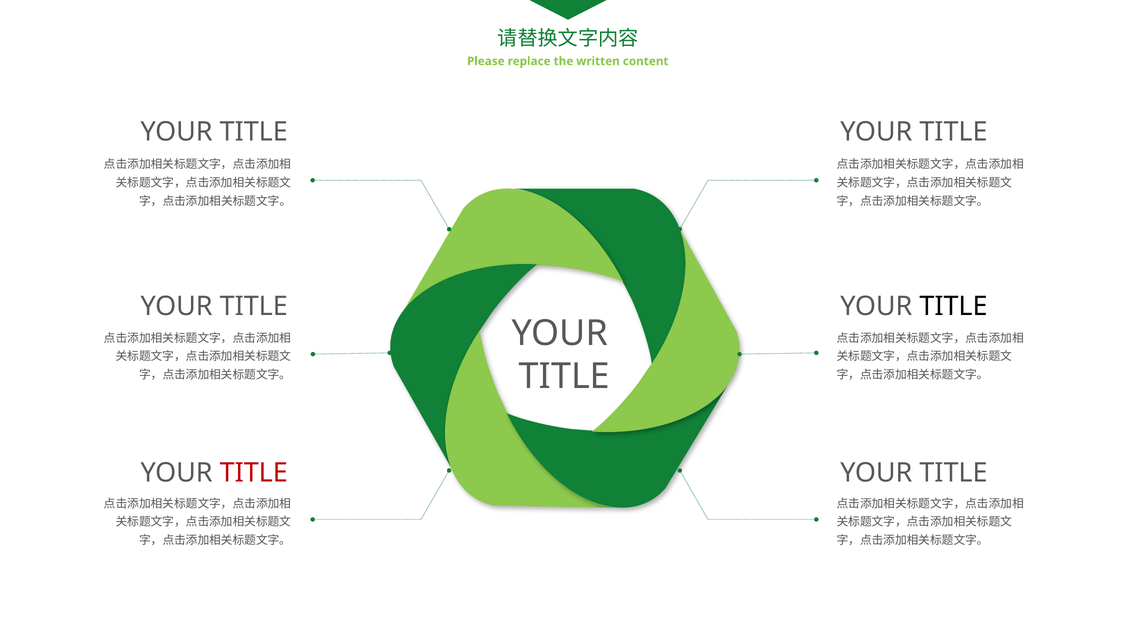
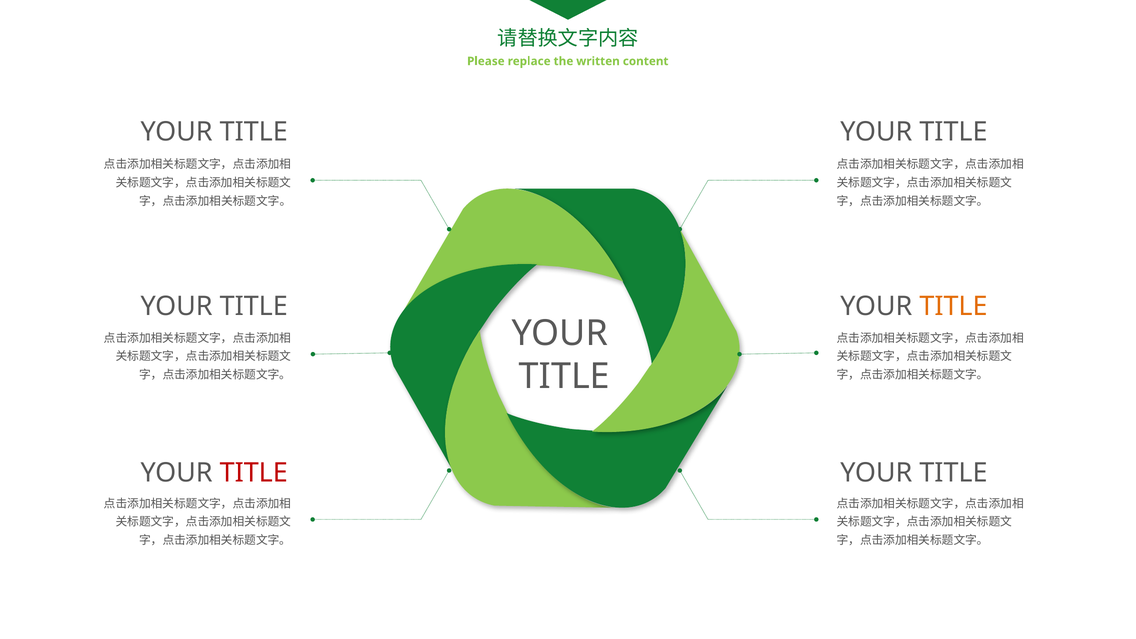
TITLE at (953, 306) colour: black -> orange
